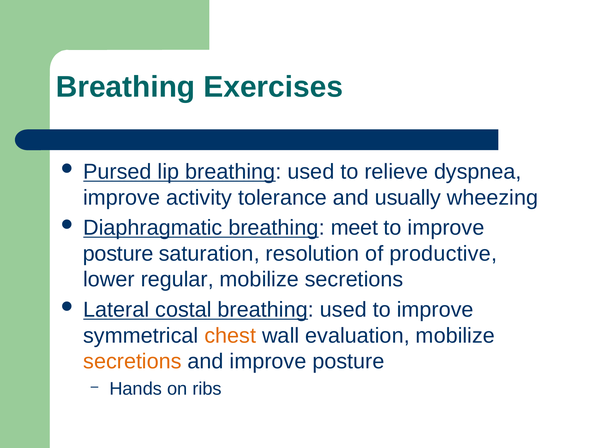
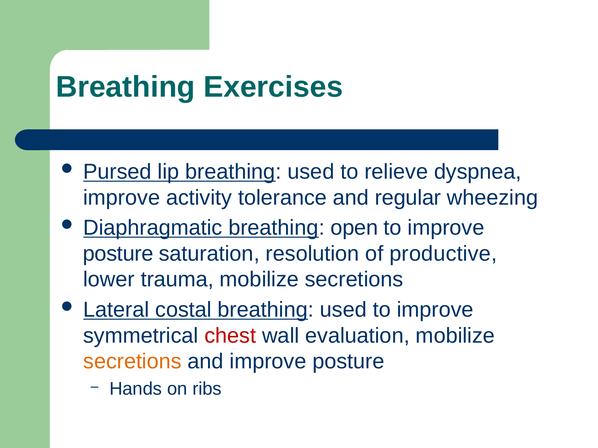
usually: usually -> regular
meet: meet -> open
regular: regular -> trauma
chest colour: orange -> red
